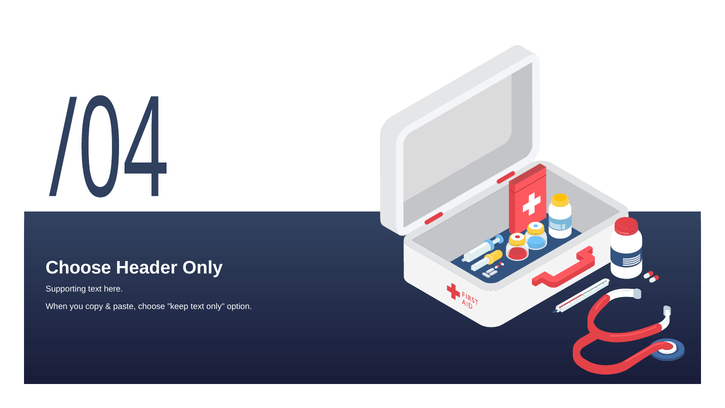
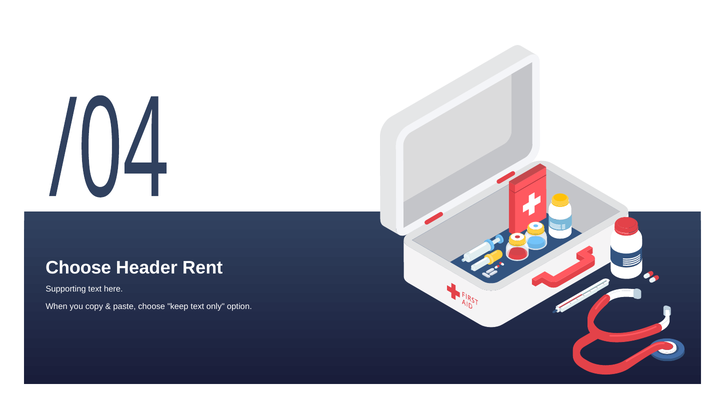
Header Only: Only -> Rent
